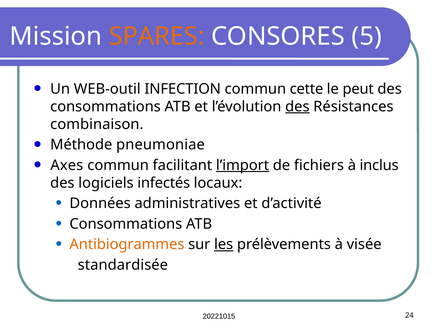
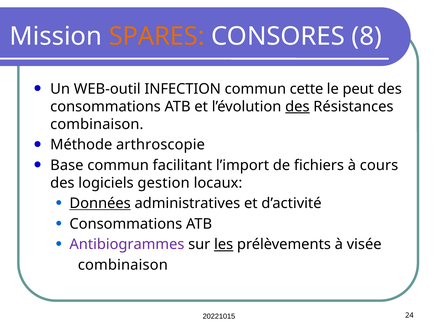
5: 5 -> 8
pneumoniae: pneumoniae -> arthroscopie
Axes: Axes -> Base
l’import underline: present -> none
inclus: inclus -> cours
infectés: infectés -> gestion
Données underline: none -> present
Antibiogrammes colour: orange -> purple
standardisée at (123, 265): standardisée -> combinaison
